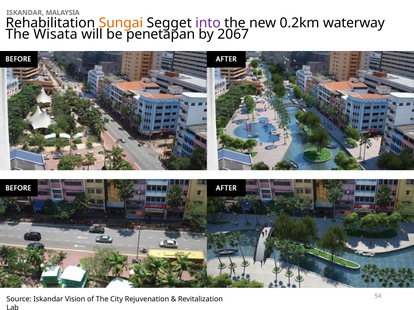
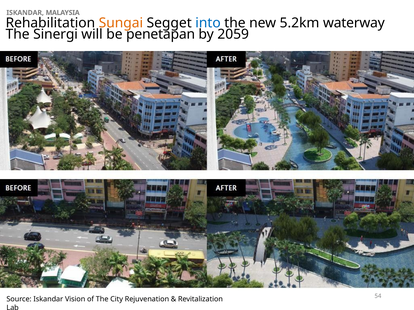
into colour: purple -> blue
0.2km: 0.2km -> 5.2km
Wisata: Wisata -> Sinergi
2067: 2067 -> 2059
